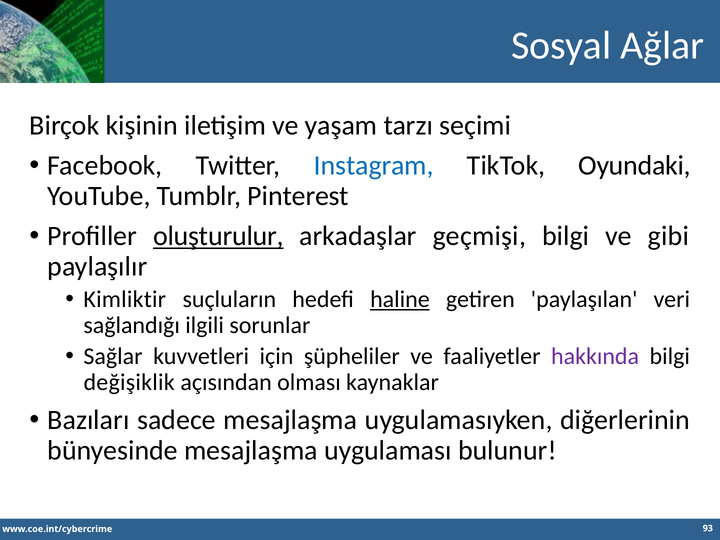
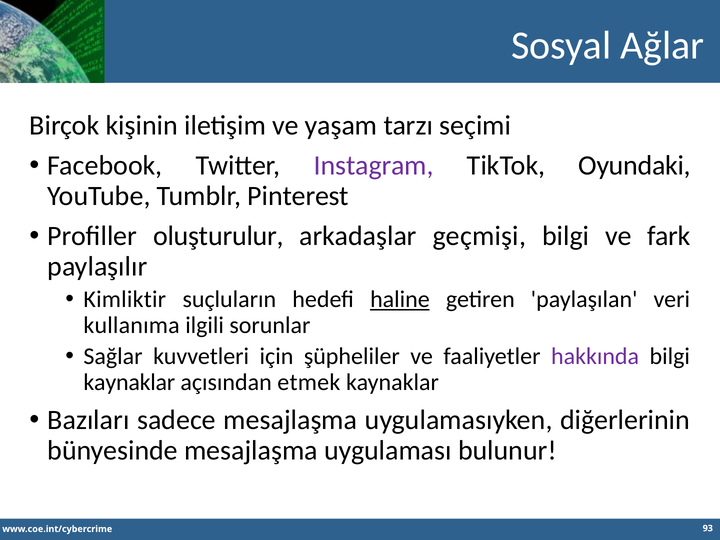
Instagram colour: blue -> purple
oluşturulur underline: present -> none
gibi: gibi -> fark
sağlandığı: sağlandığı -> kullanıma
değişiklik at (129, 382): değişiklik -> kaynaklar
olması: olması -> etmek
